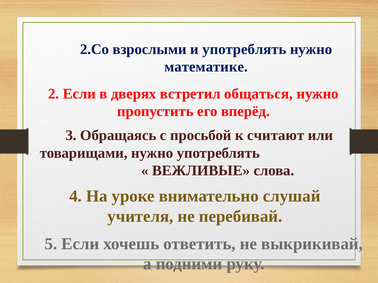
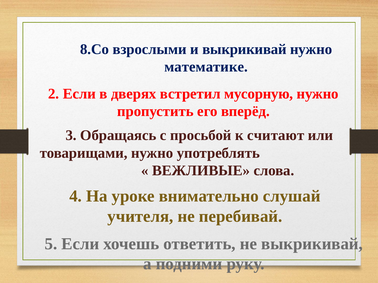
2.Со: 2.Со -> 8.Со
и употреблять: употреблять -> выкрикивай
общаться: общаться -> мусорную
